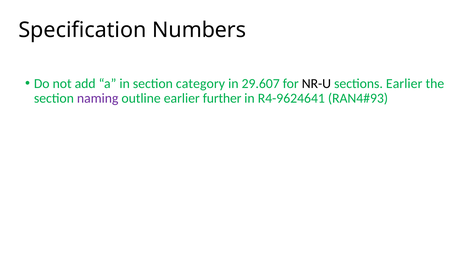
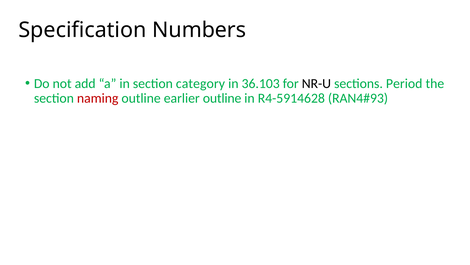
29.607: 29.607 -> 36.103
sections Earlier: Earlier -> Period
naming colour: purple -> red
earlier further: further -> outline
R4-9624641: R4-9624641 -> R4-5914628
